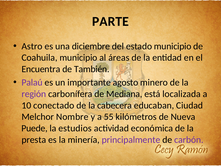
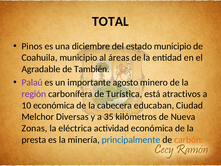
PARTE: PARTE -> TOTAL
Astro: Astro -> Pinos
Encuentra: Encuentra -> Agradable
Mediana: Mediana -> Turística
localizada: localizada -> atractivos
10 conectado: conectado -> económica
Nombre: Nombre -> Diversas
55: 55 -> 35
Puede: Puede -> Zonas
estudios: estudios -> eléctrica
principalmente colour: purple -> blue
carbón colour: purple -> orange
